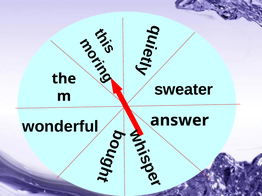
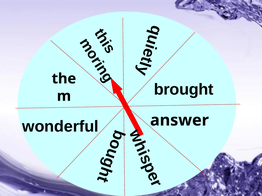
sweater: sweater -> brought
